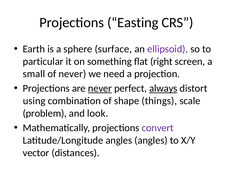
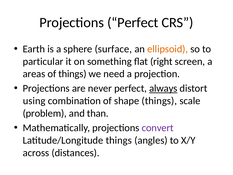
Projections Easting: Easting -> Perfect
ellipsoid colour: purple -> orange
small: small -> areas
of never: never -> things
never at (100, 88) underline: present -> none
look: look -> than
Latitude/Longitude angles: angles -> things
vector: vector -> across
